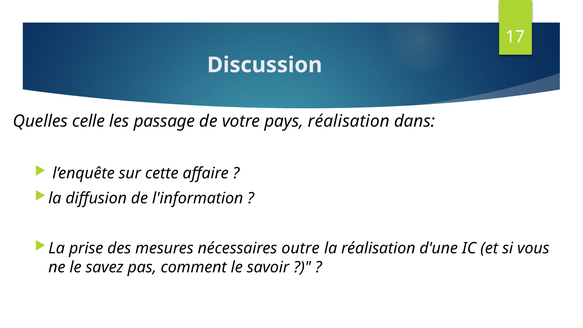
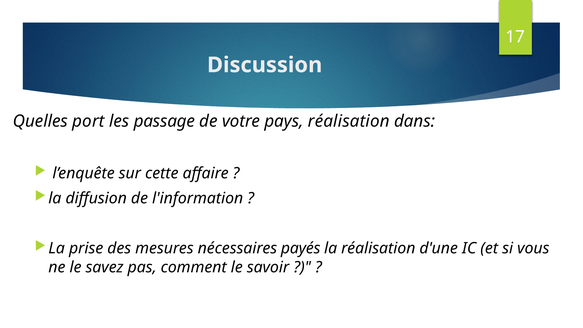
celle: celle -> port
outre: outre -> payés
